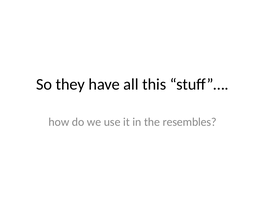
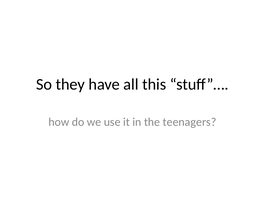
resembles: resembles -> teenagers
